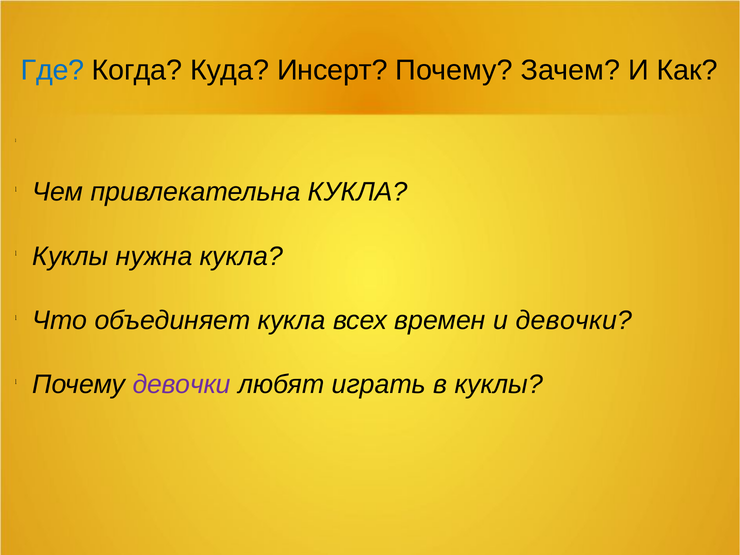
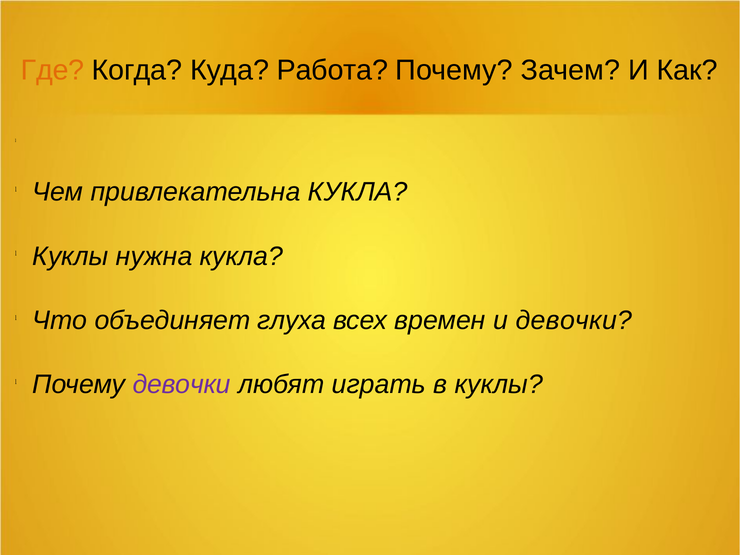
Где colour: blue -> orange
Инсерт: Инсерт -> Работа
объединяет кукла: кукла -> глуха
